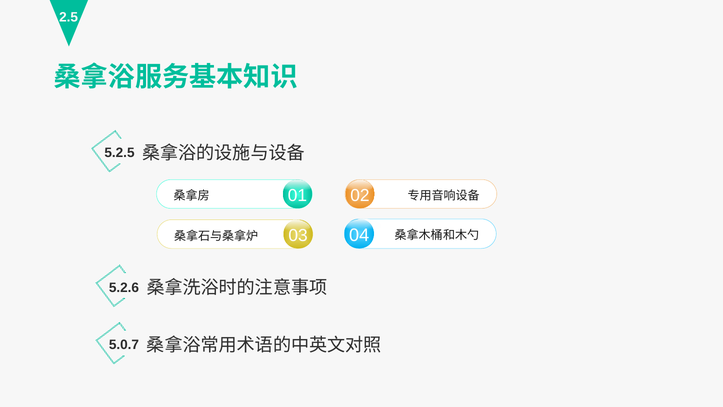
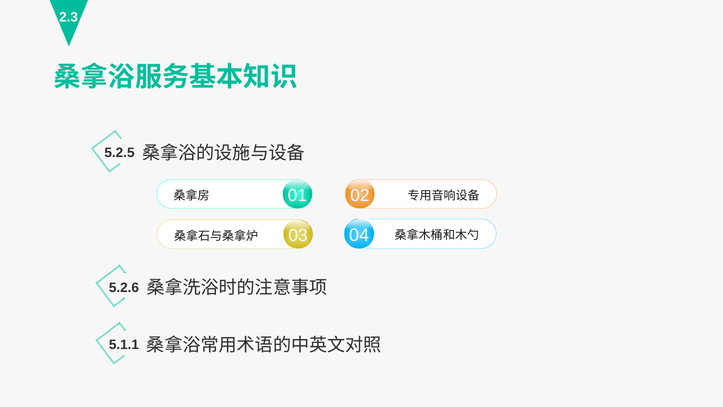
2.5: 2.5 -> 2.3
5.0.7: 5.0.7 -> 5.1.1
